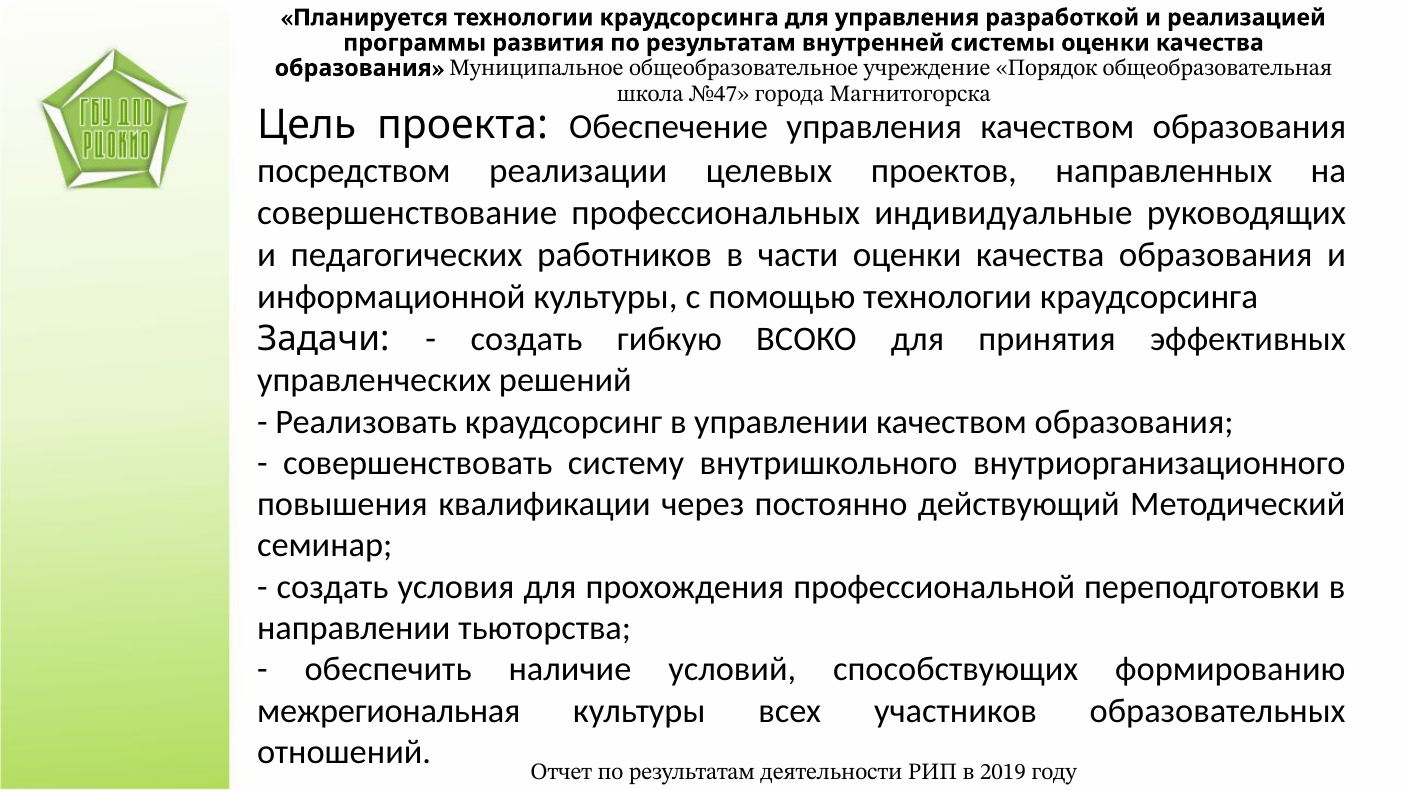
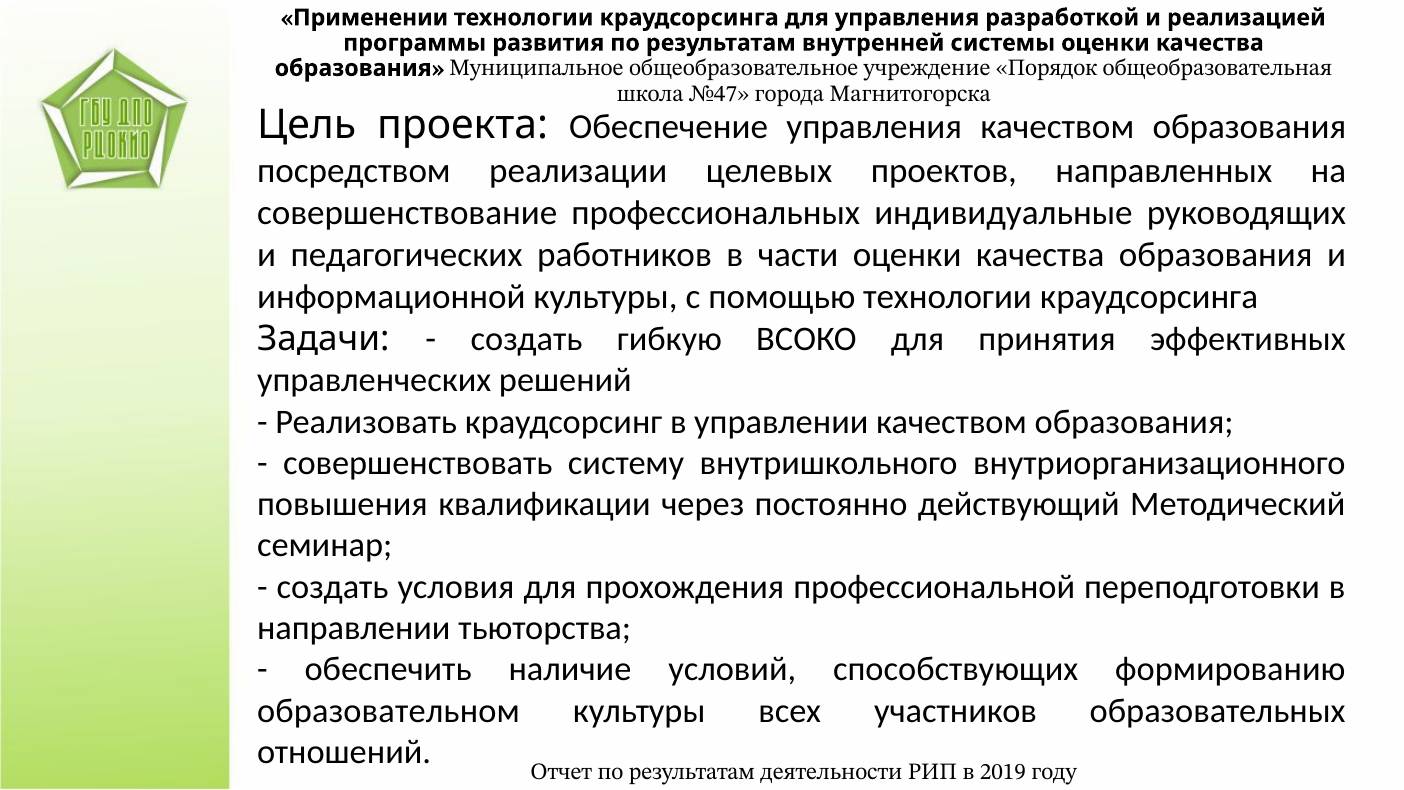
Планируется: Планируется -> Применении
межрегиональная: межрегиональная -> образовательном
